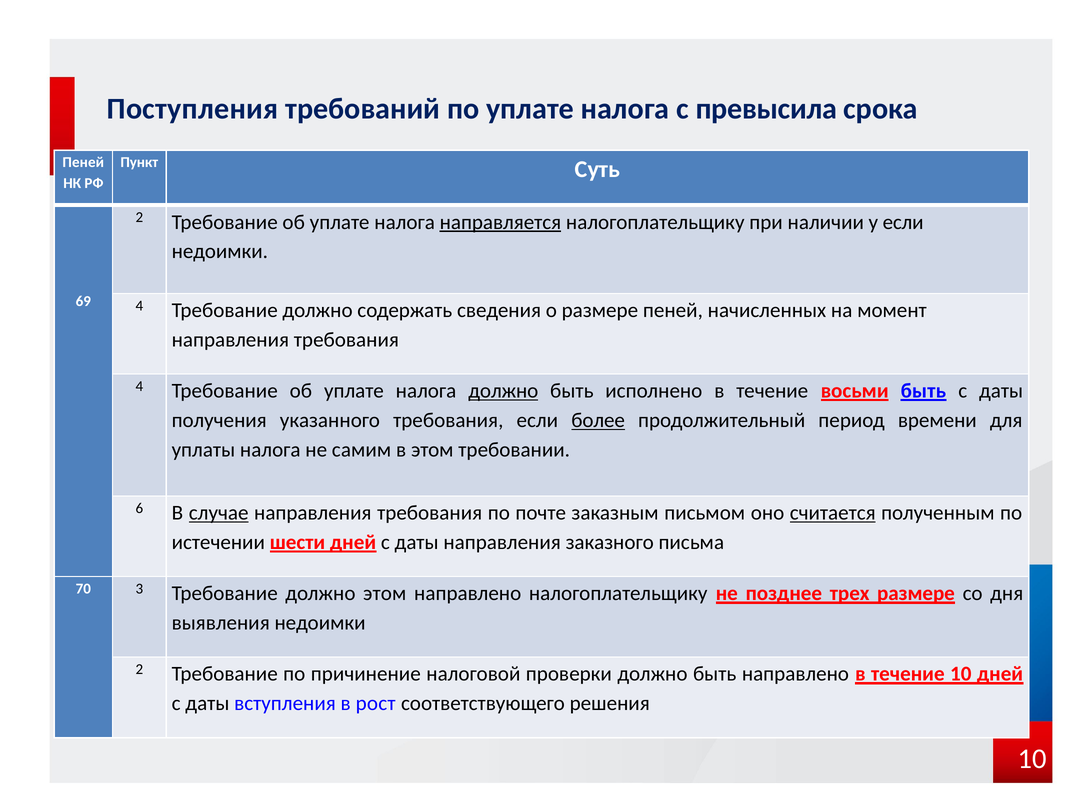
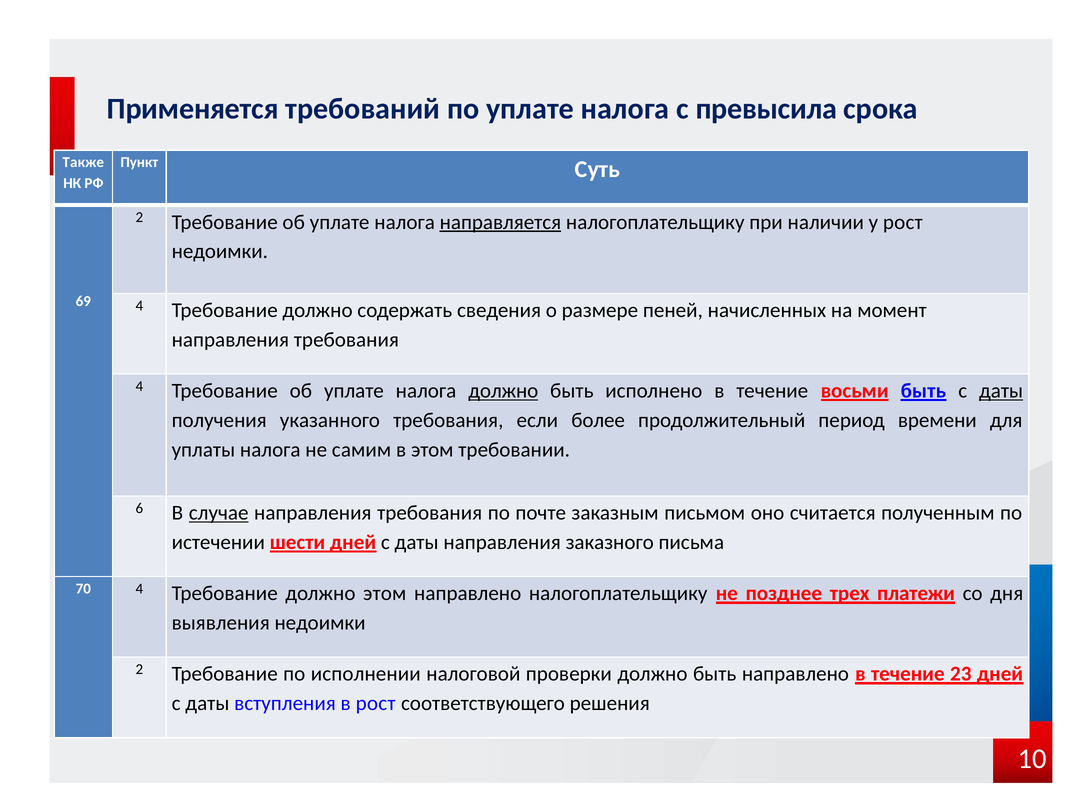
Поступления: Поступления -> Применяется
Пеней at (83, 162): Пеней -> Также
у если: если -> рост
даты at (1001, 391) underline: none -> present
более underline: present -> none
считается underline: present -> none
70 3: 3 -> 4
трех размере: размере -> платежи
причинение: причинение -> исполнении
течение 10: 10 -> 23
